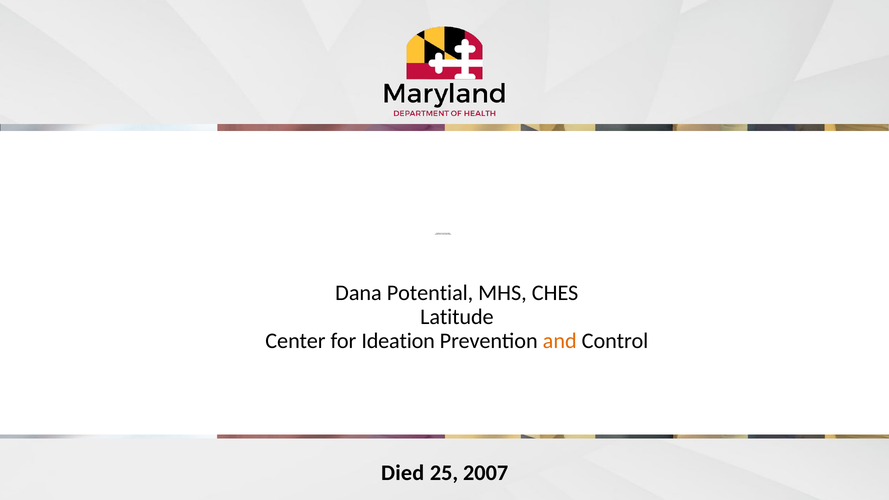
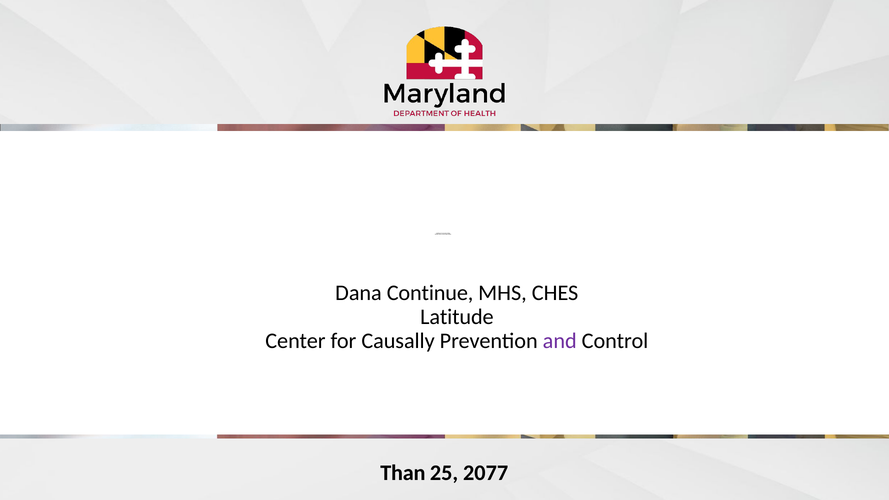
Potential: Potential -> Continue
Ideation: Ideation -> Causally
and colour: orange -> purple
Died: Died -> Than
2007: 2007 -> 2077
